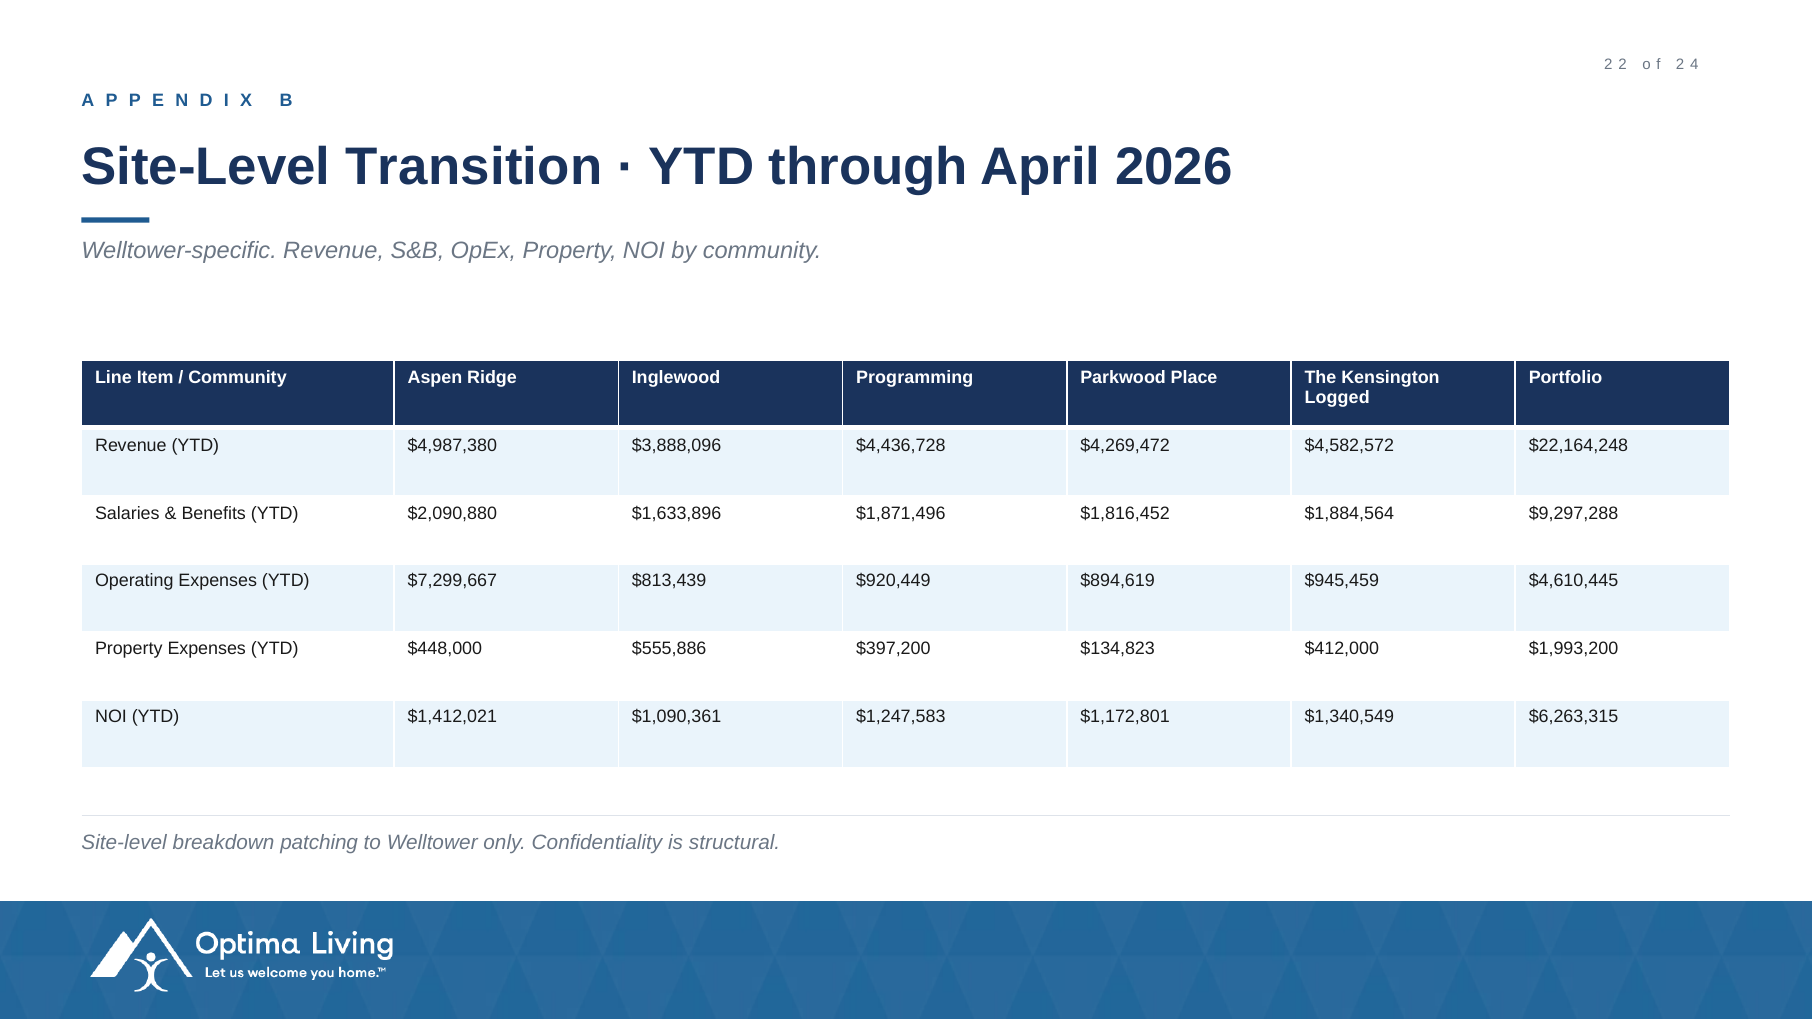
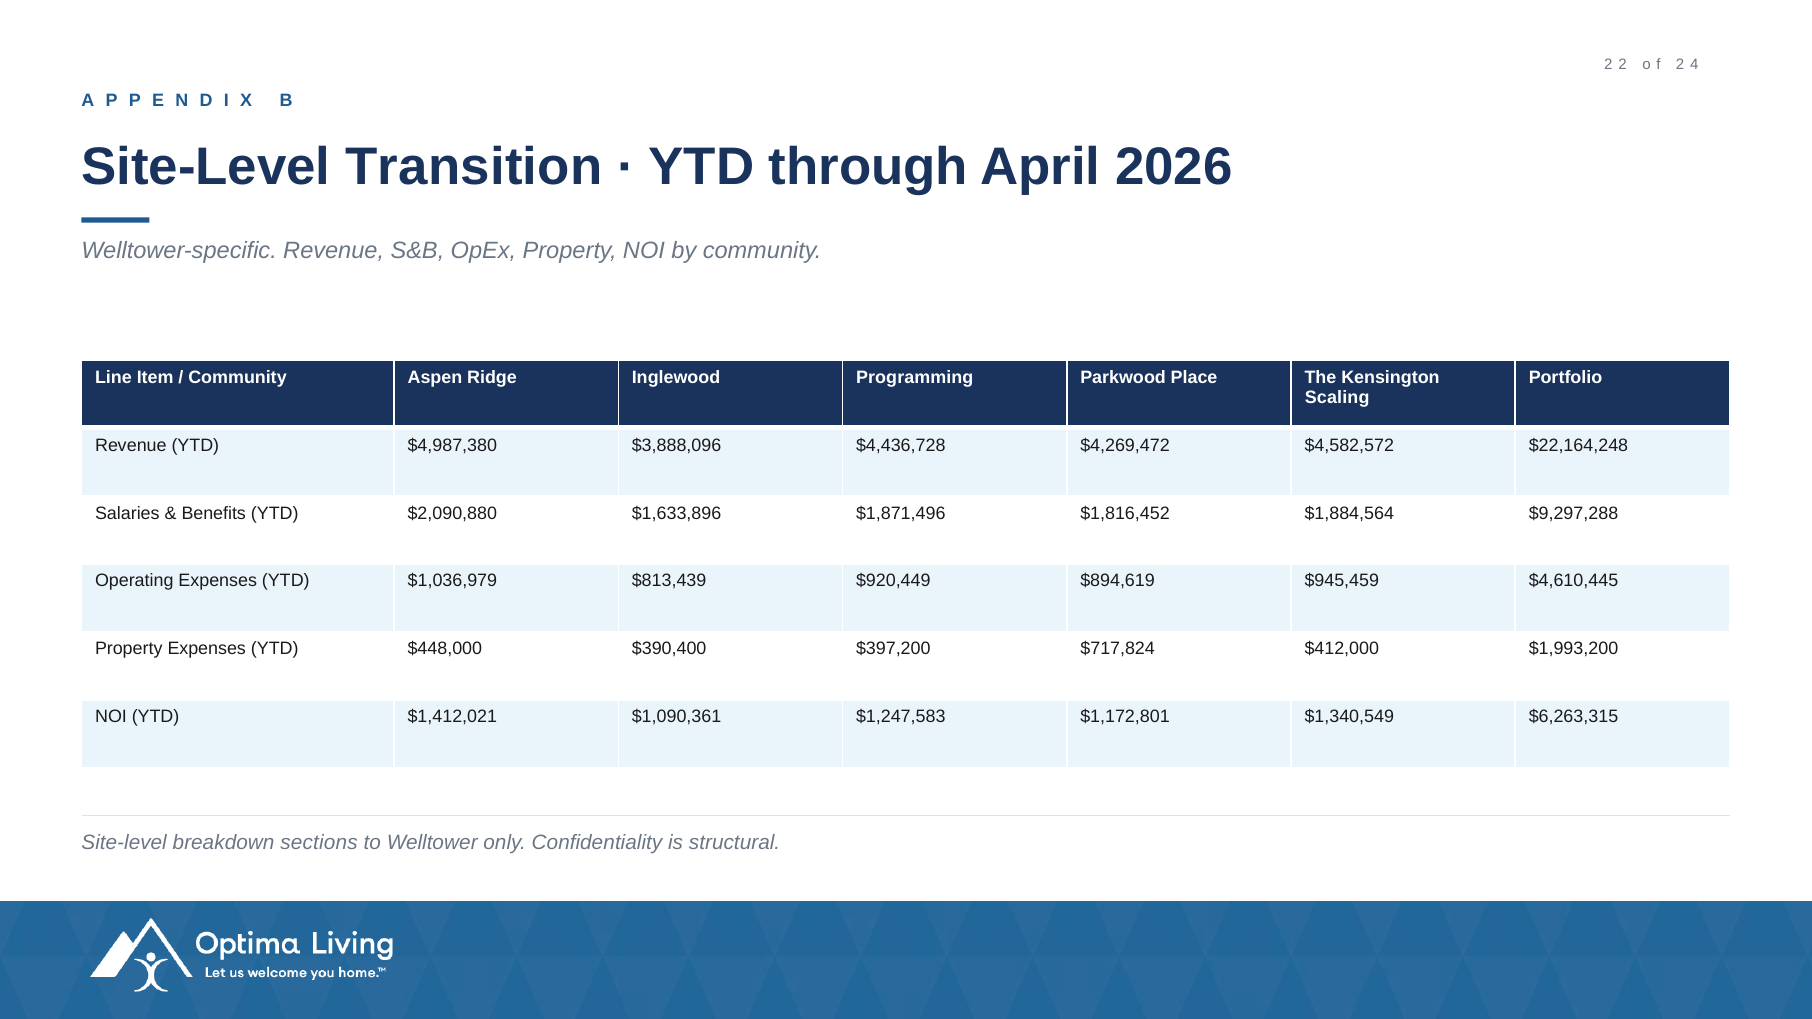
Logged: Logged -> Scaling
$7,299,667: $7,299,667 -> $1,036,979
$555,886: $555,886 -> $390,400
$134,823: $134,823 -> $717,824
patching: patching -> sections
